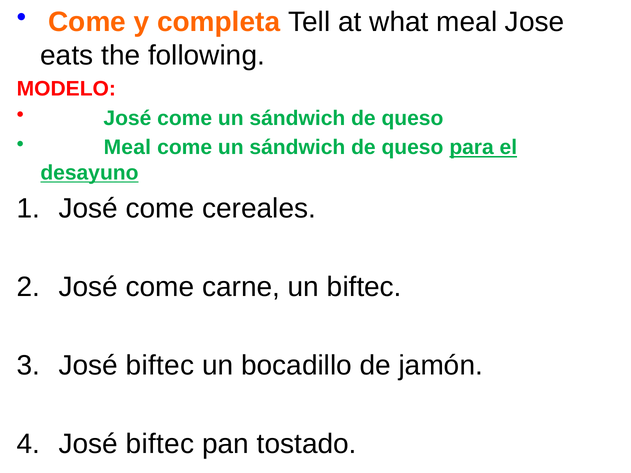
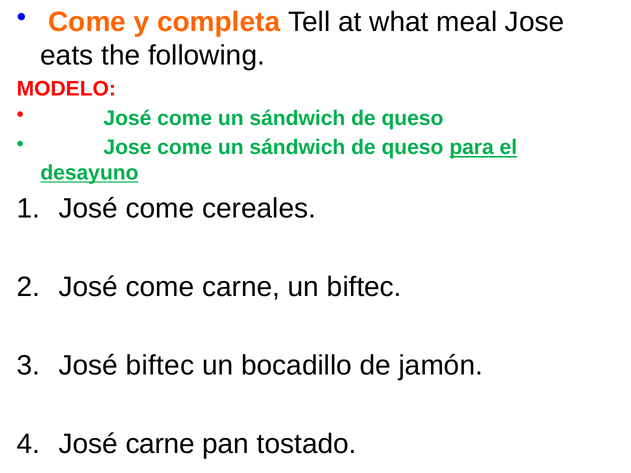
Meal at (127, 148): Meal -> Jose
biftec at (160, 444): biftec -> carne
